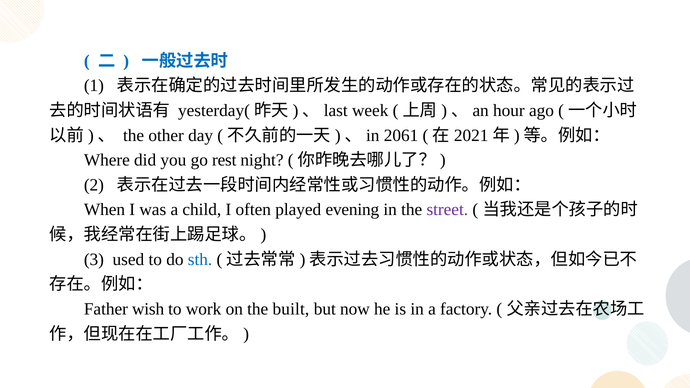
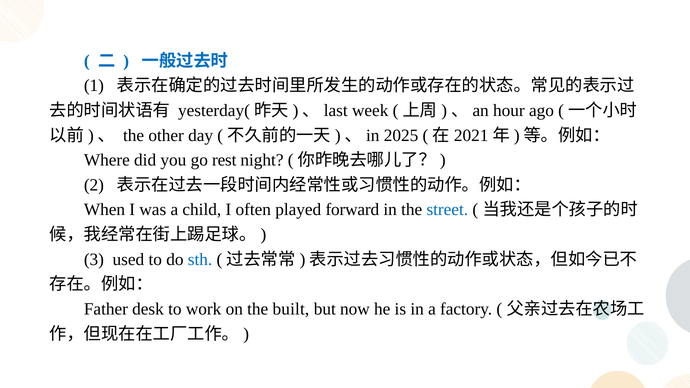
2061: 2061 -> 2025
evening: evening -> forward
street colour: purple -> blue
wish: wish -> desk
